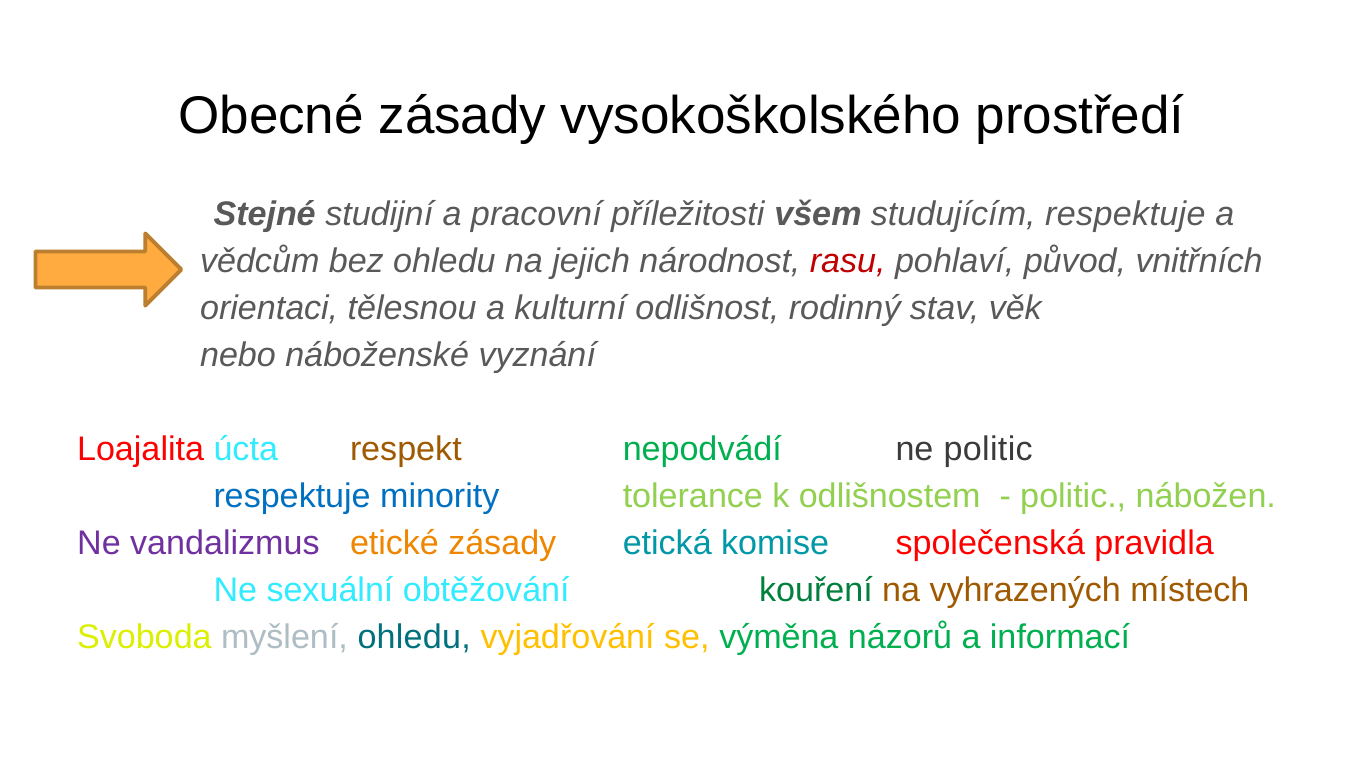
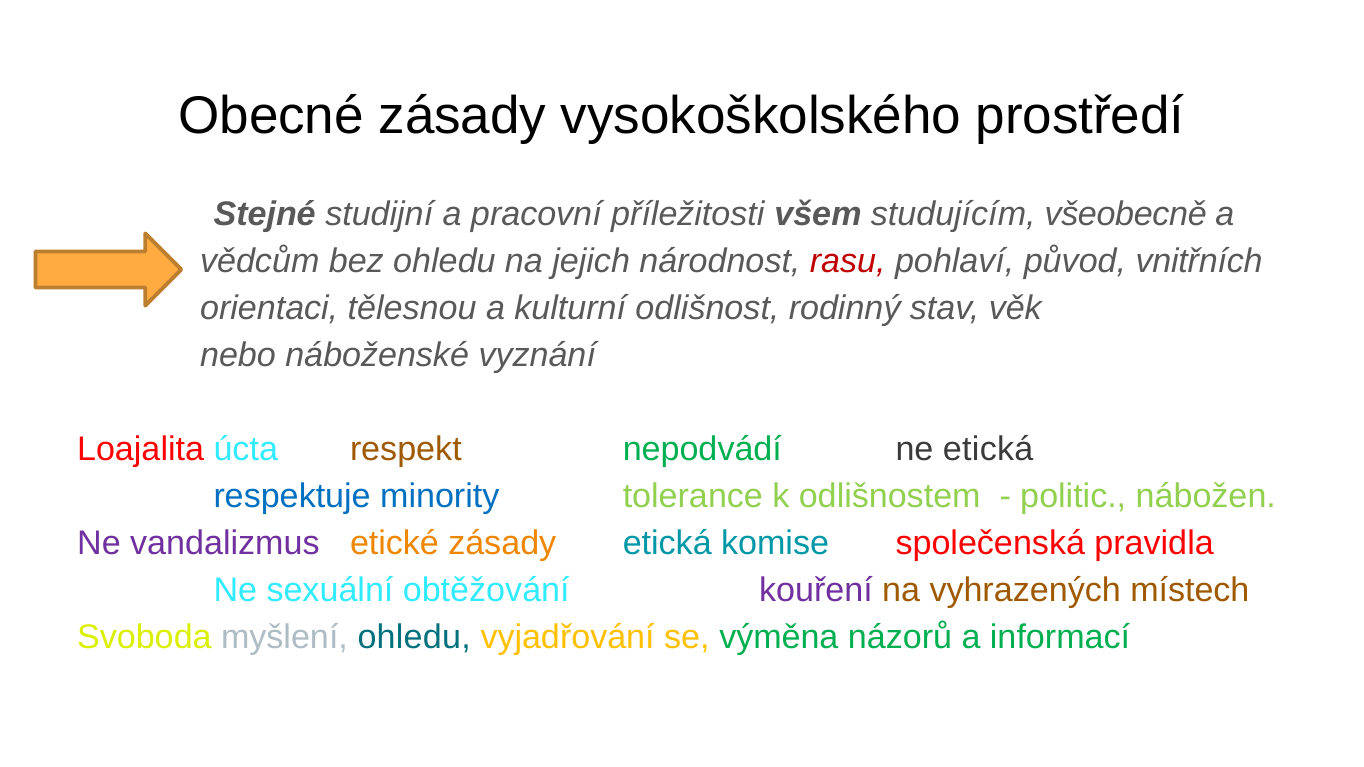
studujícím respektuje: respektuje -> všeobecně
ne politic: politic -> etická
kouření colour: green -> purple
